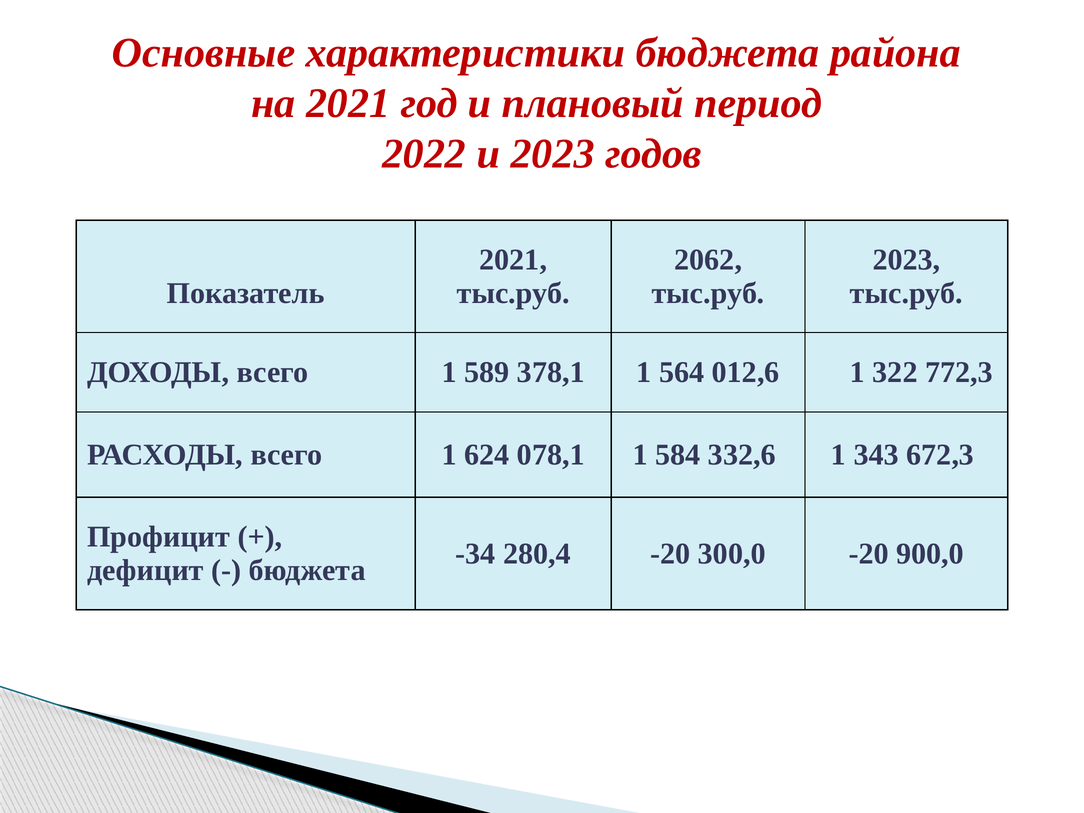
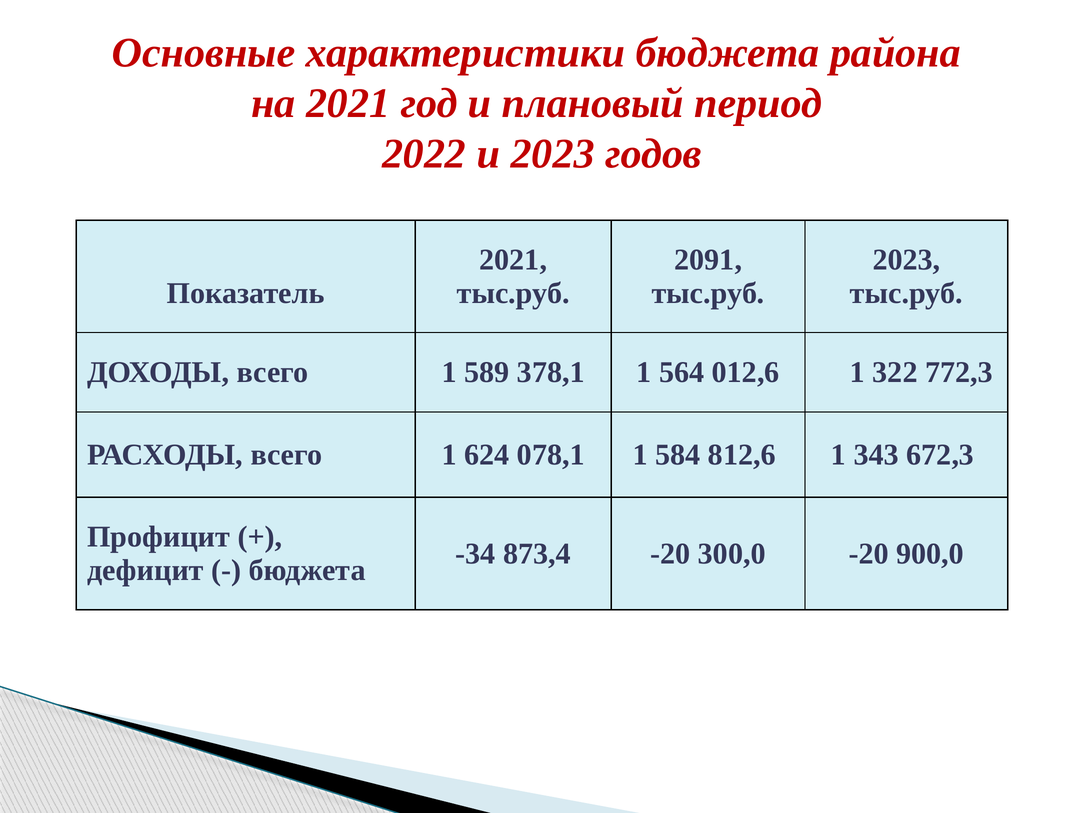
2062: 2062 -> 2091
332,6: 332,6 -> 812,6
280,4: 280,4 -> 873,4
